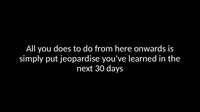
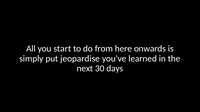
does: does -> start
